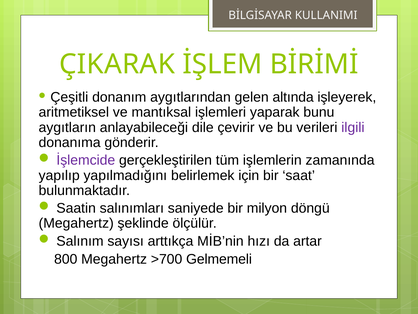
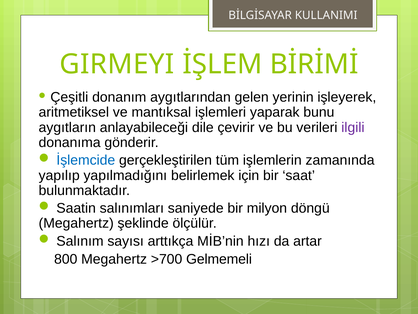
ÇIKARAK: ÇIKARAK -> GIRMEYI
altında: altında -> yerinin
İşlemcide colour: purple -> blue
